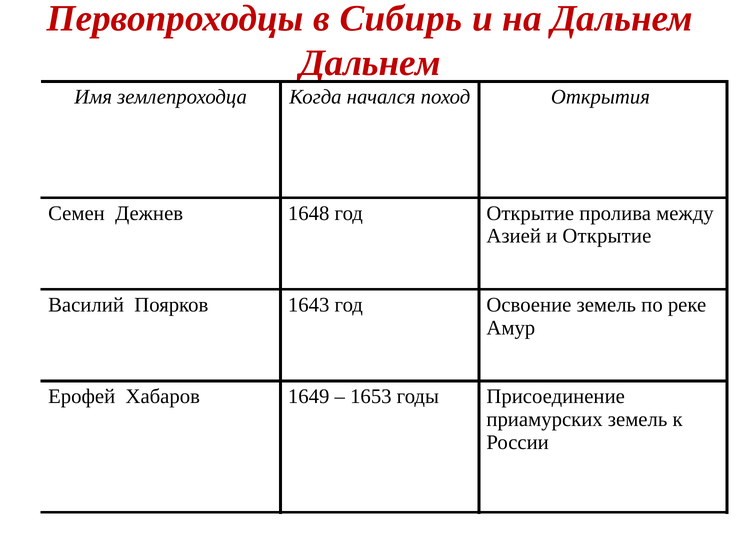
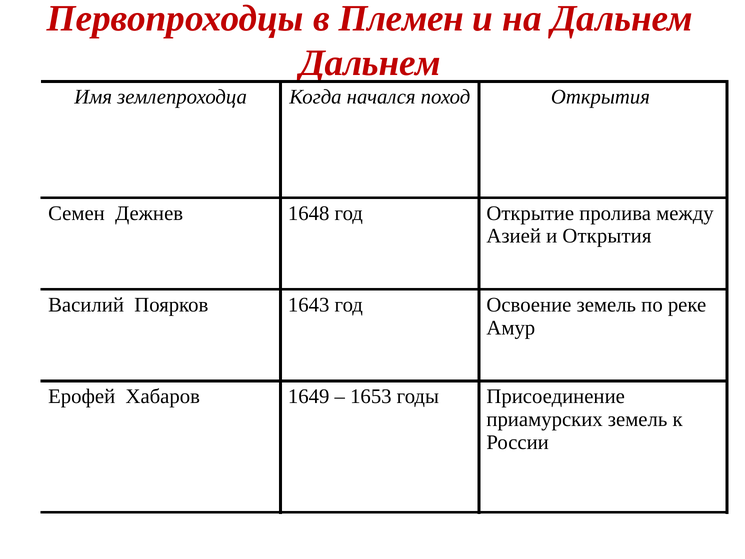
Сибирь: Сибирь -> Племен
и Открытие: Открытие -> Открытия
